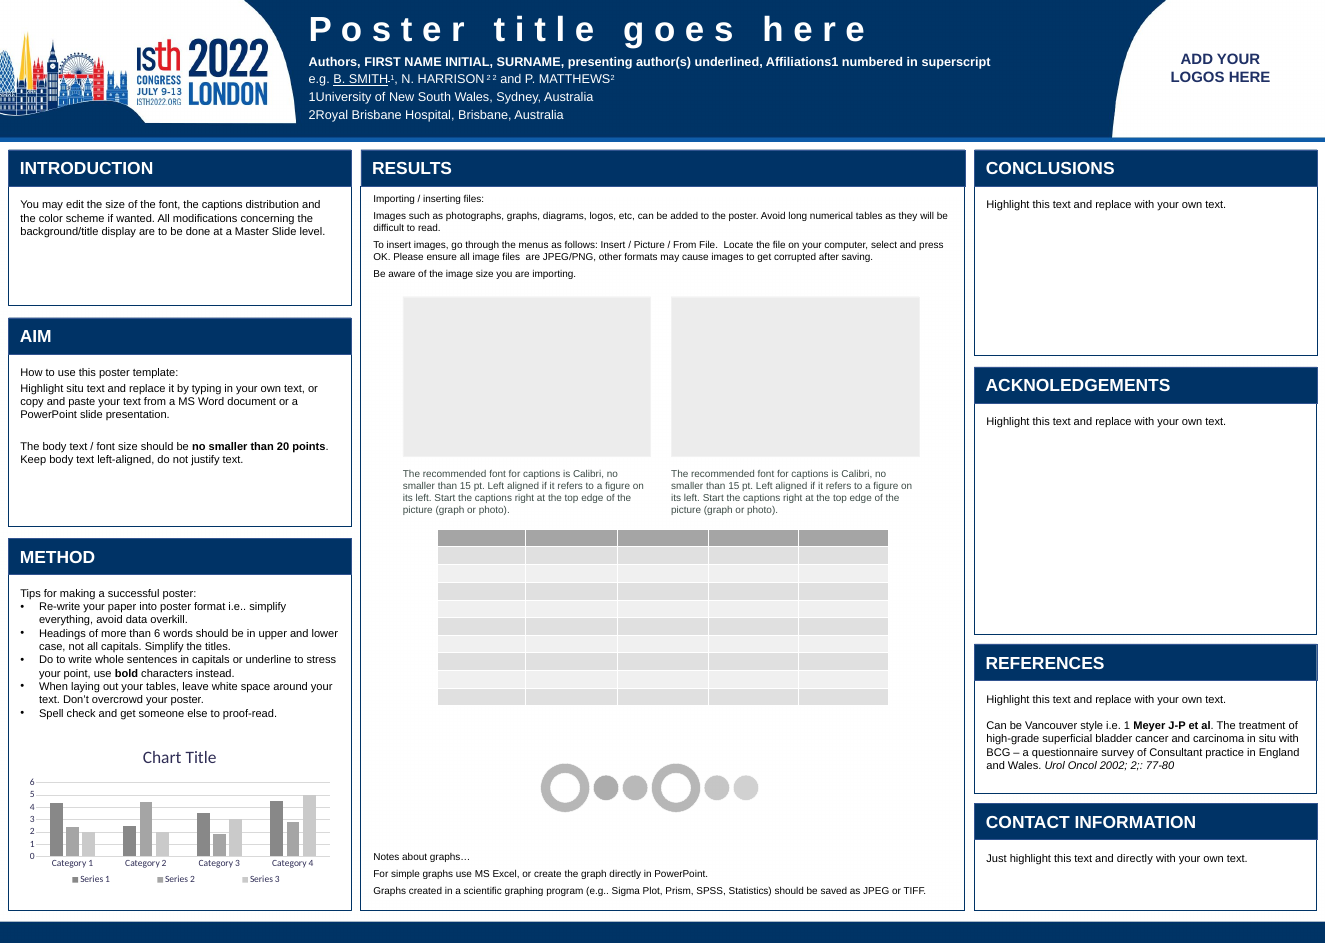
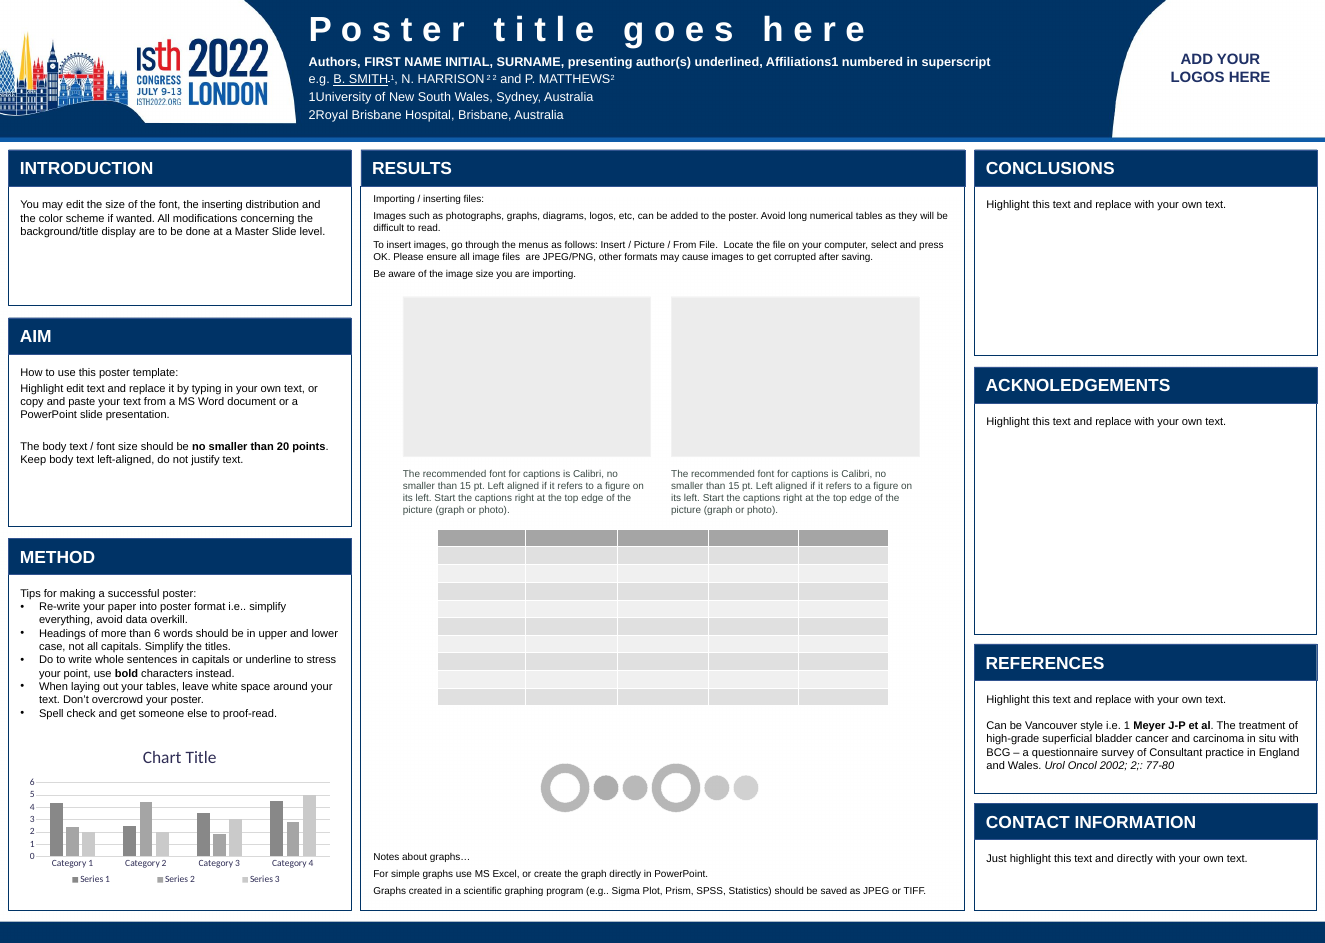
font the captions: captions -> inserting
Highlight situ: situ -> edit
